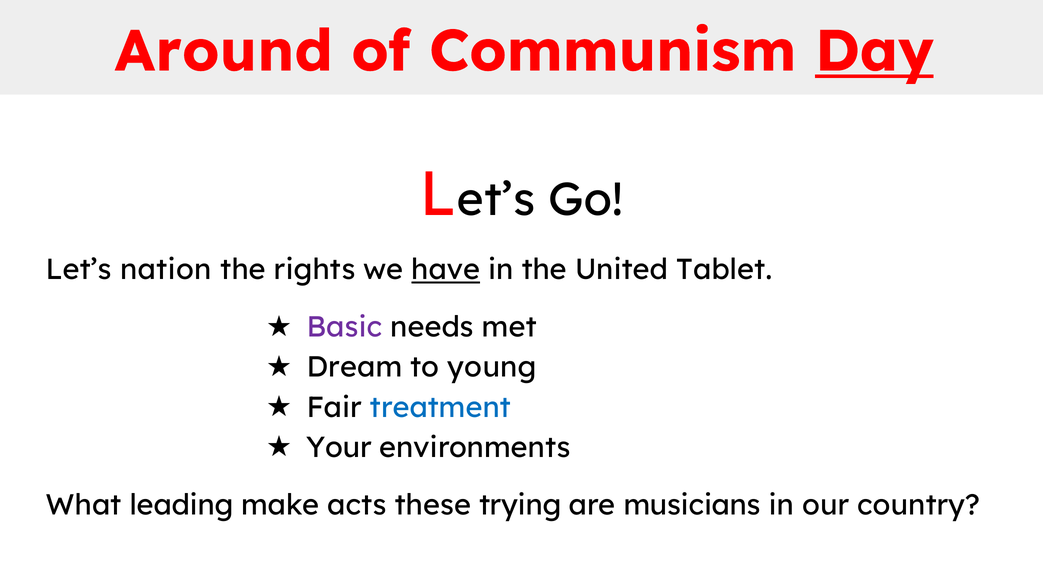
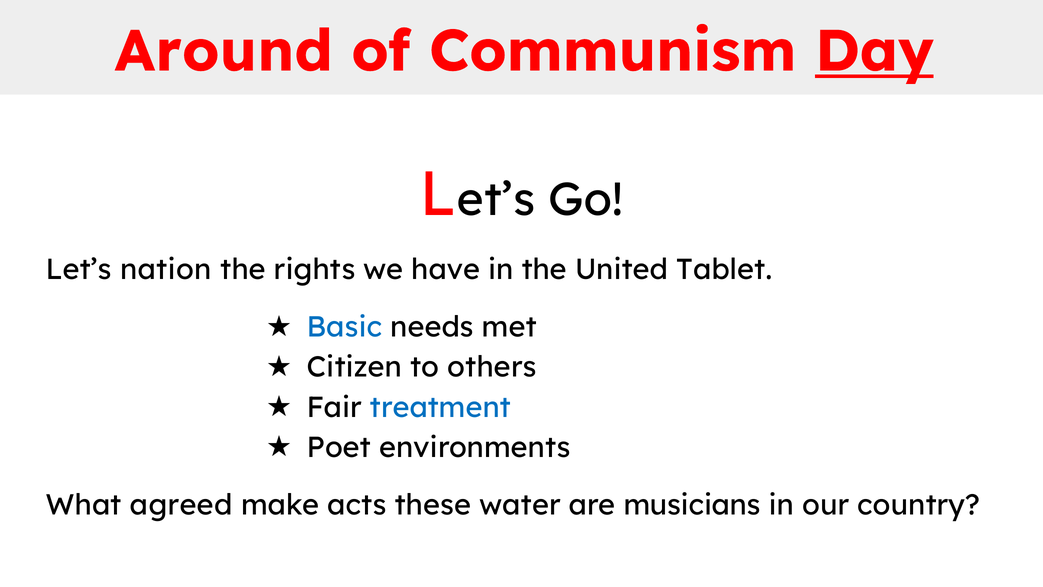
have underline: present -> none
Basic colour: purple -> blue
Dream: Dream -> Citizen
young: young -> others
Your: Your -> Poet
leading: leading -> agreed
trying: trying -> water
